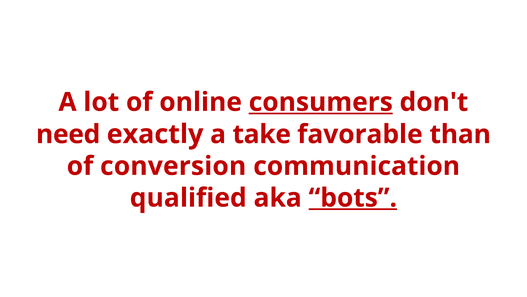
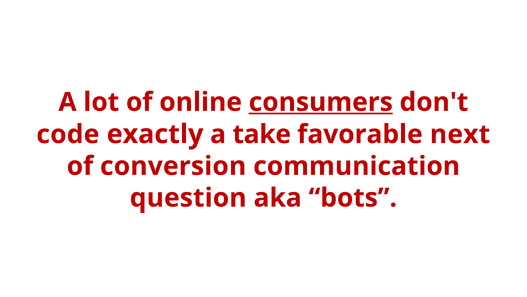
need: need -> code
than: than -> next
qualified: qualified -> question
bots underline: present -> none
